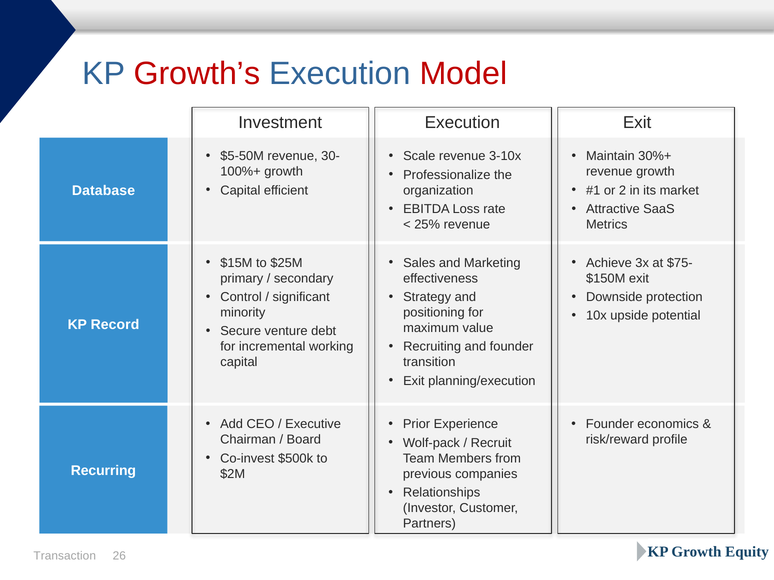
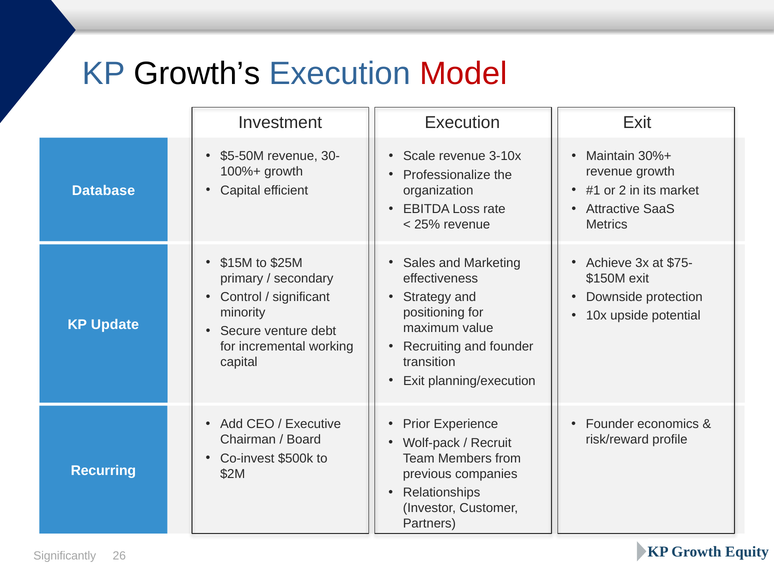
Growth’s colour: red -> black
Record: Record -> Update
Transaction: Transaction -> Significantly
